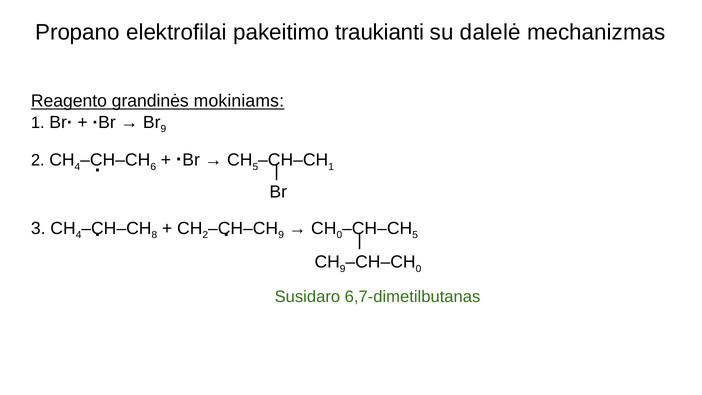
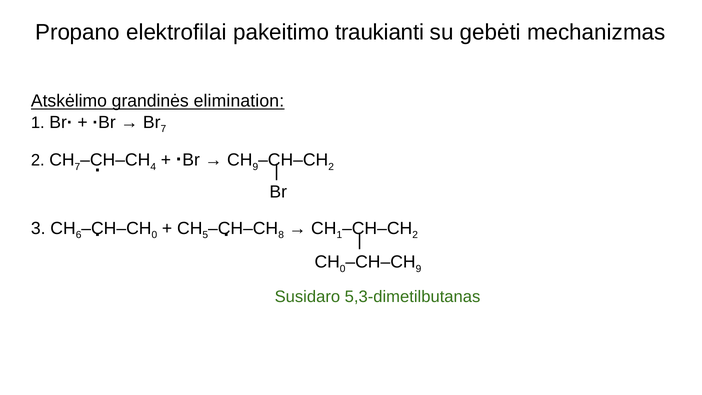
dalelė: dalelė -> gebėti
Reagento: Reagento -> Atskėlimo
mokiniams: mokiniams -> elimination
Br 9: 9 -> 7
4 at (77, 167): 4 -> 7
6: 6 -> 4
5 at (255, 167): 5 -> 9
1 at (331, 167): 1 -> 2
4 at (79, 235): 4 -> 6
8 at (154, 235): 8 -> 0
2 at (205, 235): 2 -> 5
9 at (281, 235): 9 -> 8
0 at (339, 235): 0 -> 1
5 at (415, 235): 5 -> 2
9 at (343, 269): 9 -> 0
0 at (419, 269): 0 -> 9
6,7-dimetilbutanas: 6,7-dimetilbutanas -> 5,3-dimetilbutanas
